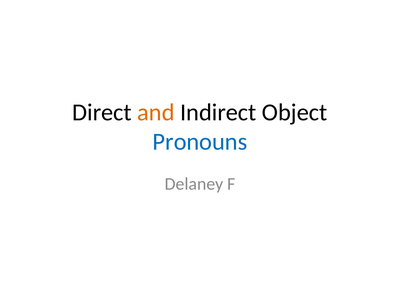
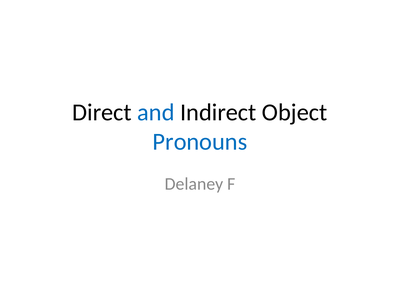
and colour: orange -> blue
